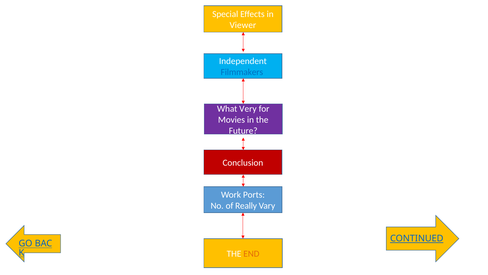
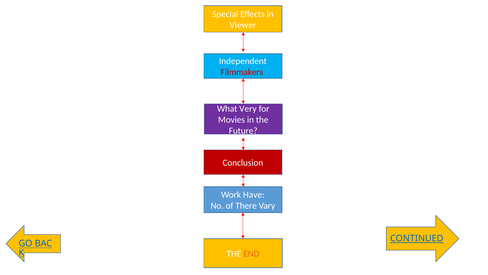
Filmmakers colour: blue -> red
Ports: Ports -> Have
Really: Really -> There
